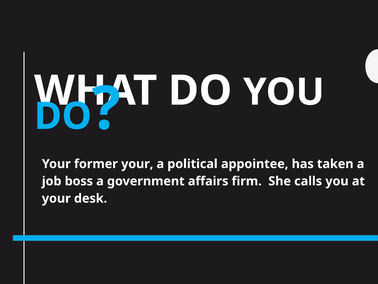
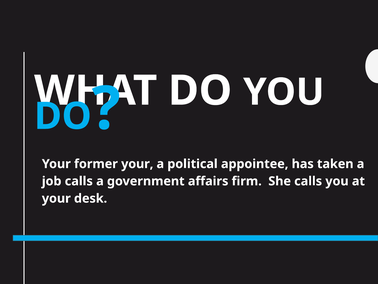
job boss: boss -> calls
